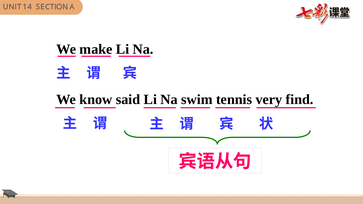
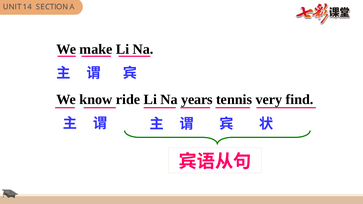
said: said -> ride
swim: swim -> years
